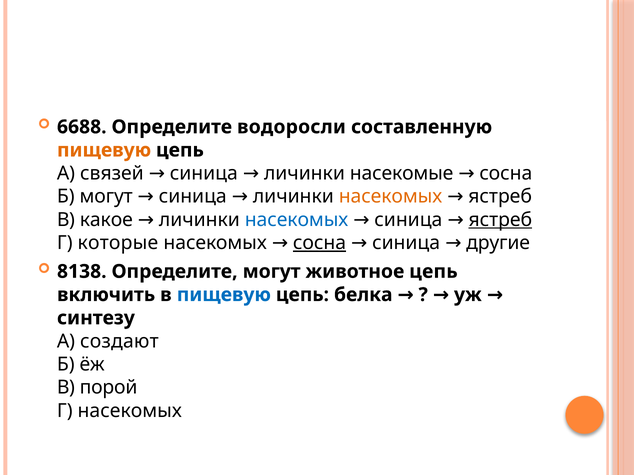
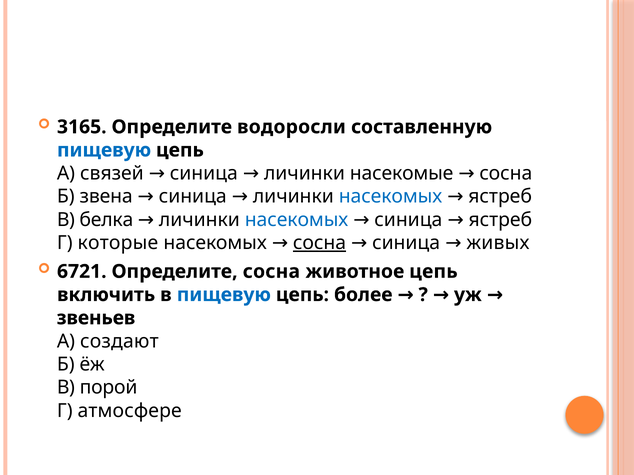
6688: 6688 -> 3165
пищевую at (104, 150) colour: orange -> blue
Б могут: могут -> звена
насекомых at (390, 197) colour: orange -> blue
какое: какое -> белка
ястреб at (500, 220) underline: present -> none
другие: другие -> живых
8138: 8138 -> 6721
Определите могут: могут -> сосна
белка: белка -> более
синтезу: синтезу -> звеньев
Г насекомых: насекомых -> атмосфере
